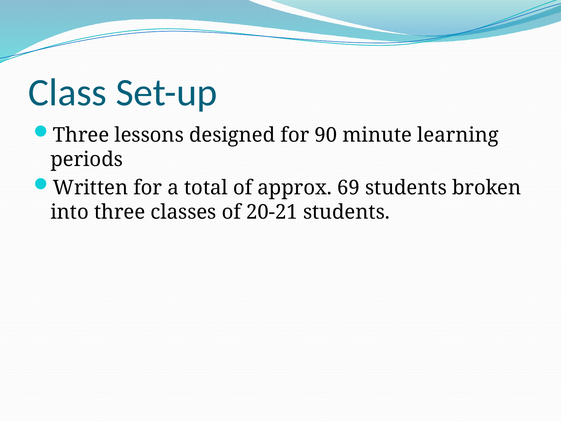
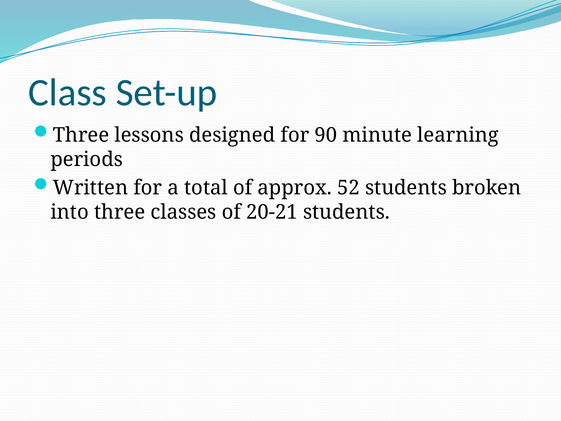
69: 69 -> 52
